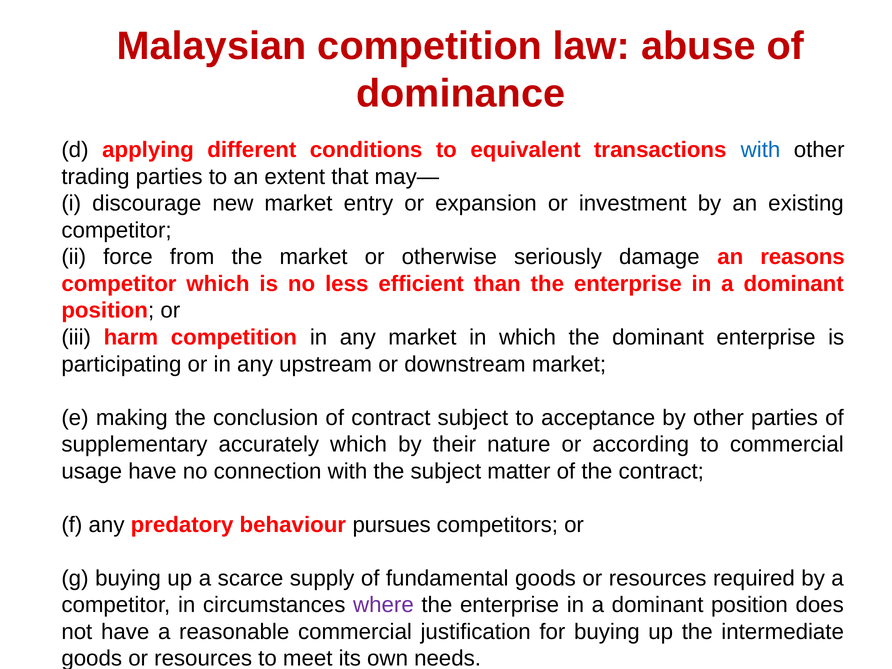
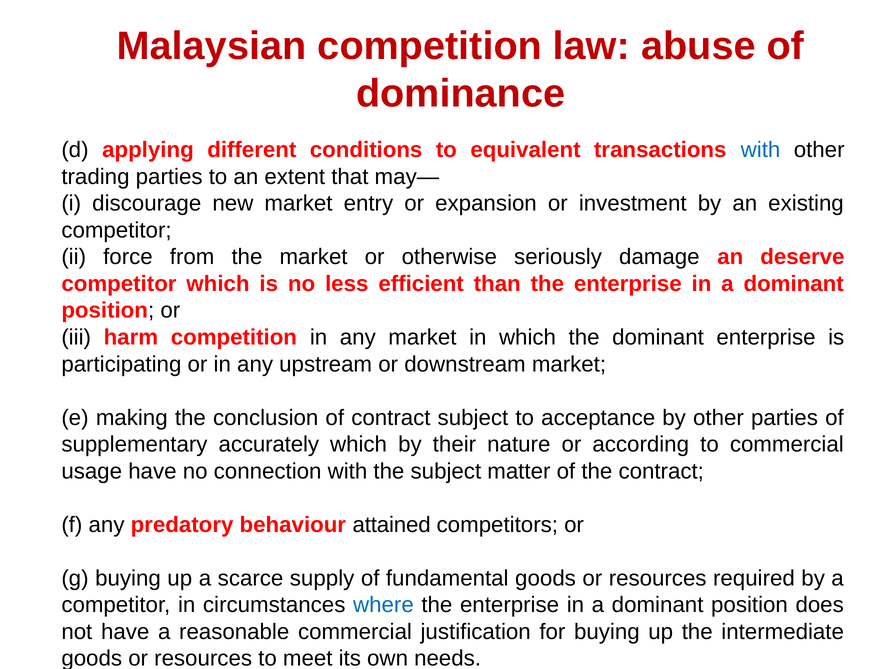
reasons: reasons -> deserve
pursues: pursues -> attained
where colour: purple -> blue
